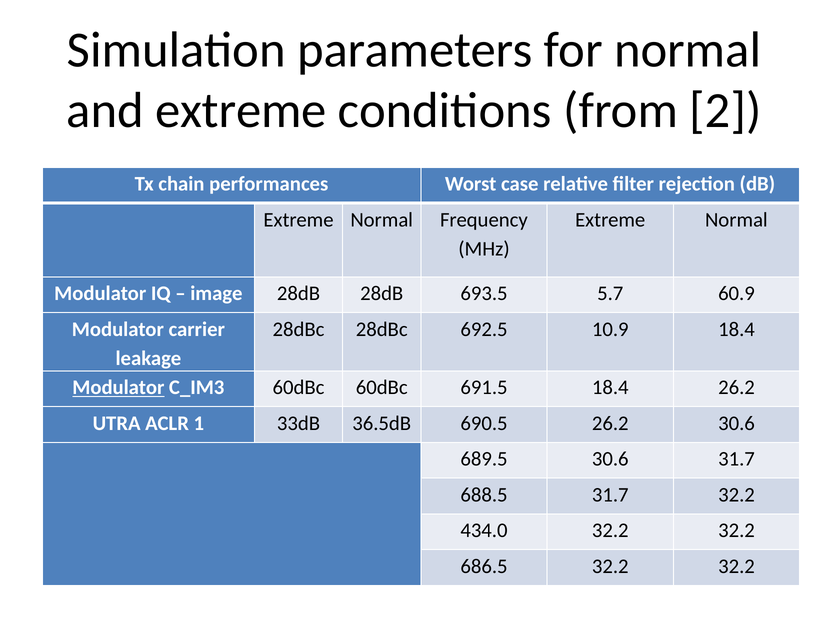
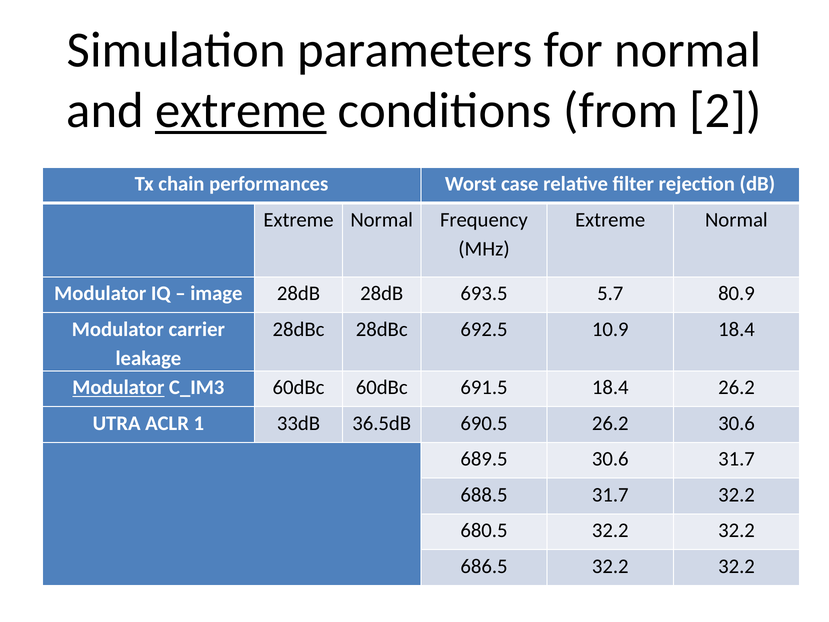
extreme at (241, 111) underline: none -> present
60.9: 60.9 -> 80.9
434.0: 434.0 -> 680.5
